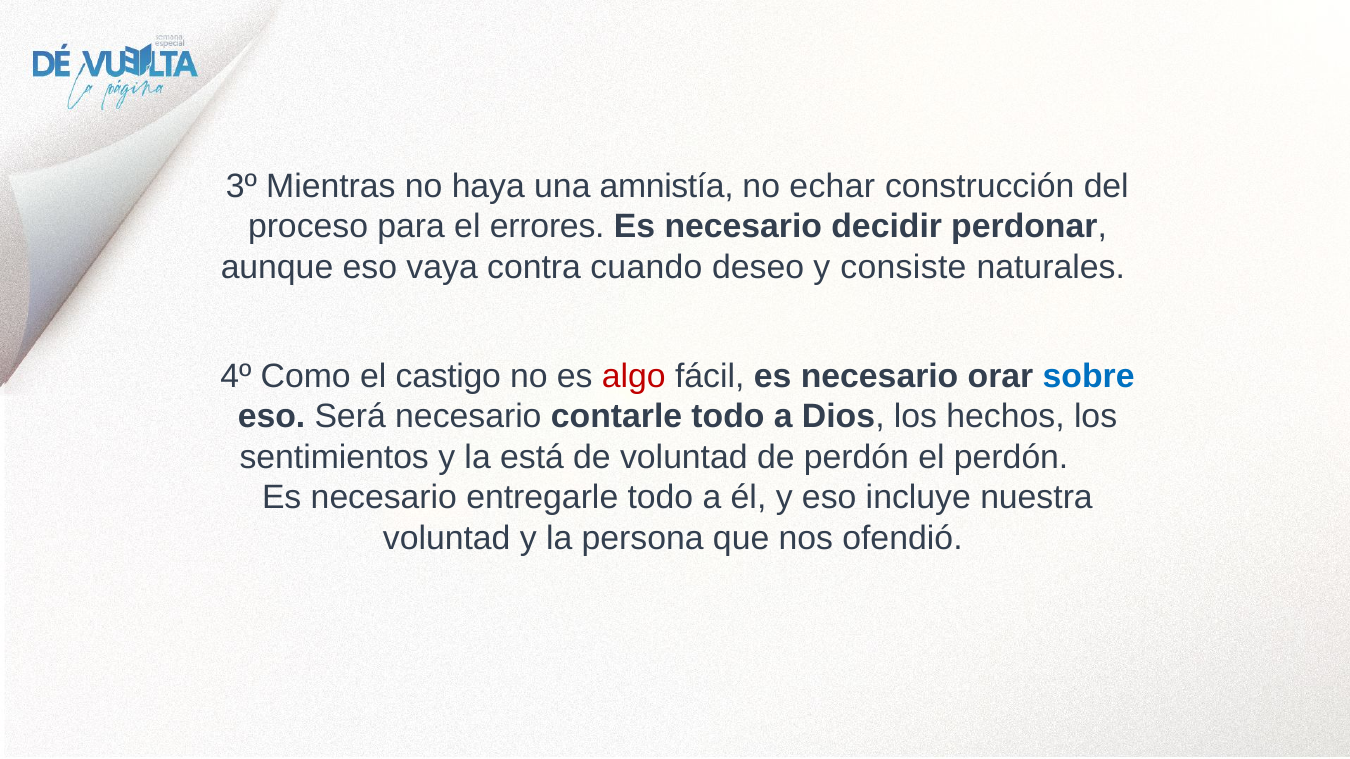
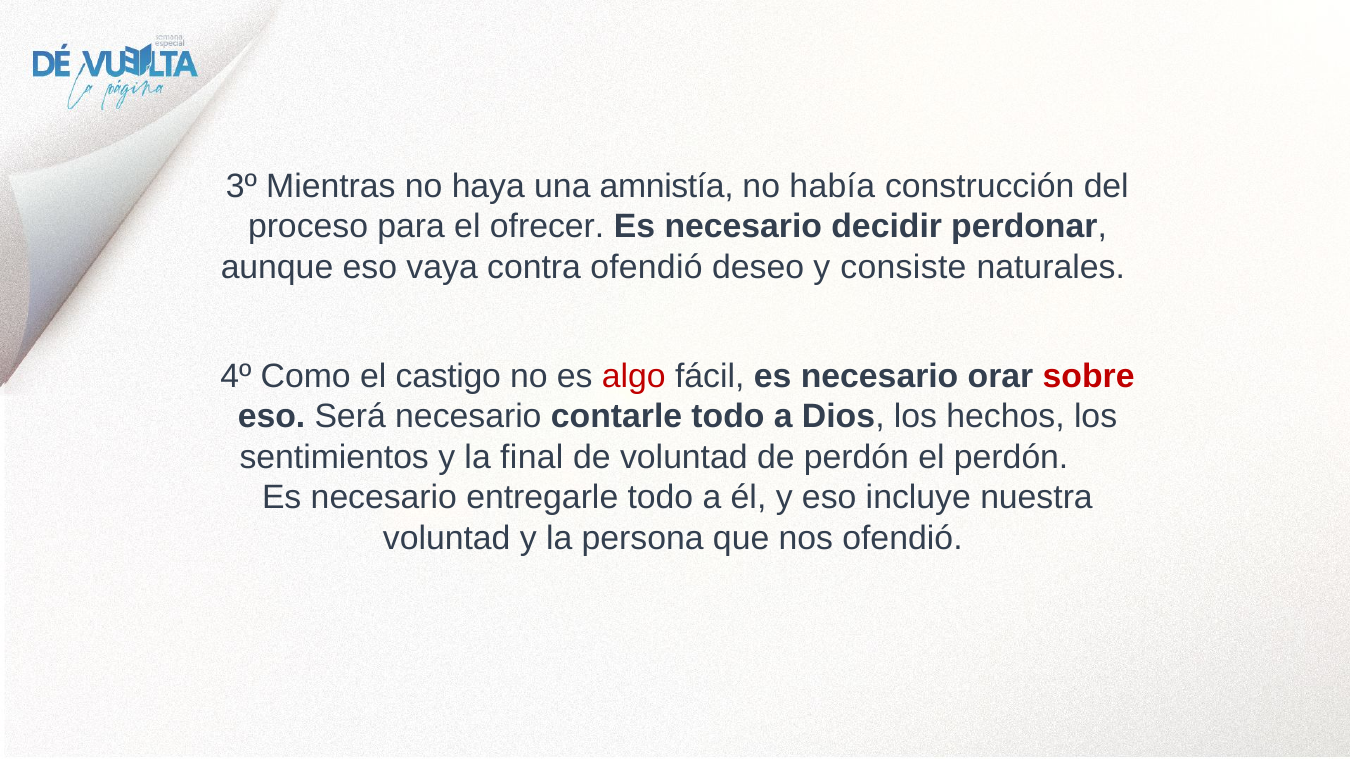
echar: echar -> había
errores: errores -> ofrecer
contra cuando: cuando -> ofendió
sobre colour: blue -> red
está: está -> final
